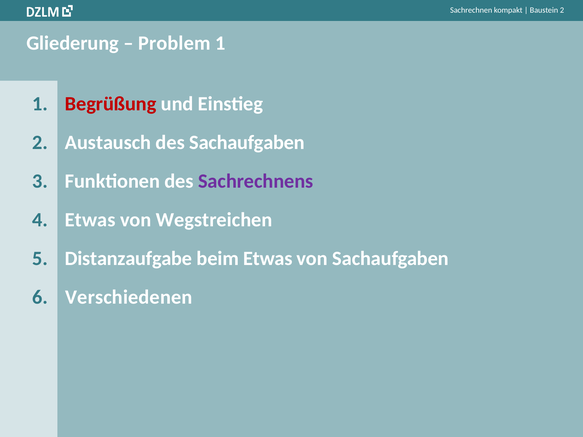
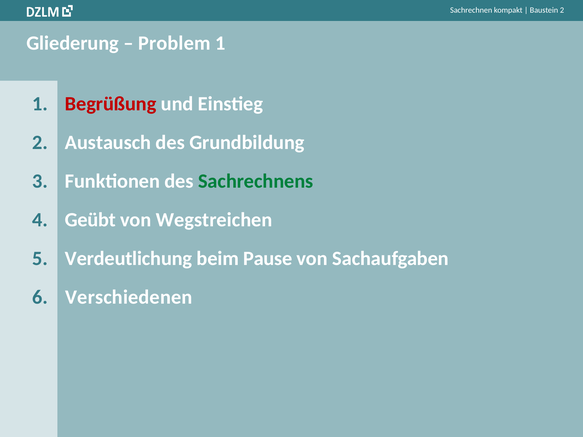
des Sachaufgaben: Sachaufgaben -> Grundbildung
Sachrechnens colour: purple -> green
Etwas at (90, 220): Etwas -> Geübt
Distanzaufgabe: Distanzaufgabe -> Verdeutlichung
beim Etwas: Etwas -> Pause
